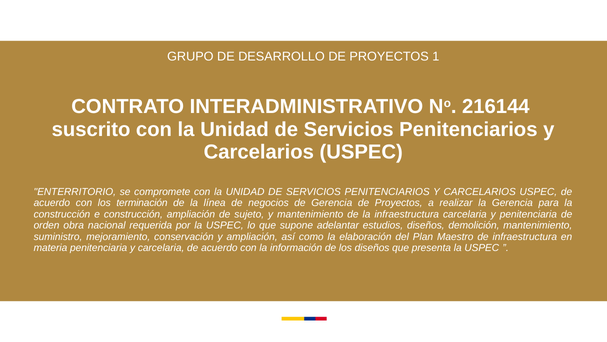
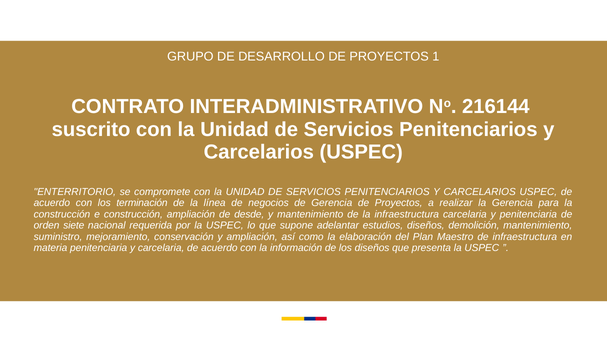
sujeto: sujeto -> desde
obra: obra -> siete
